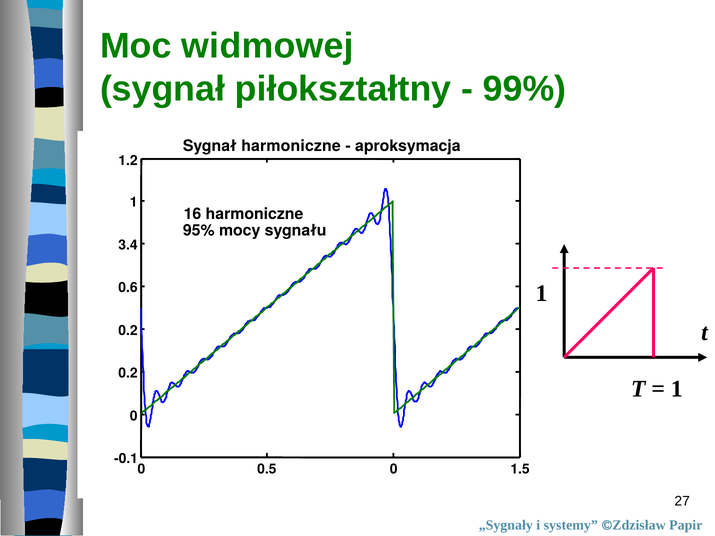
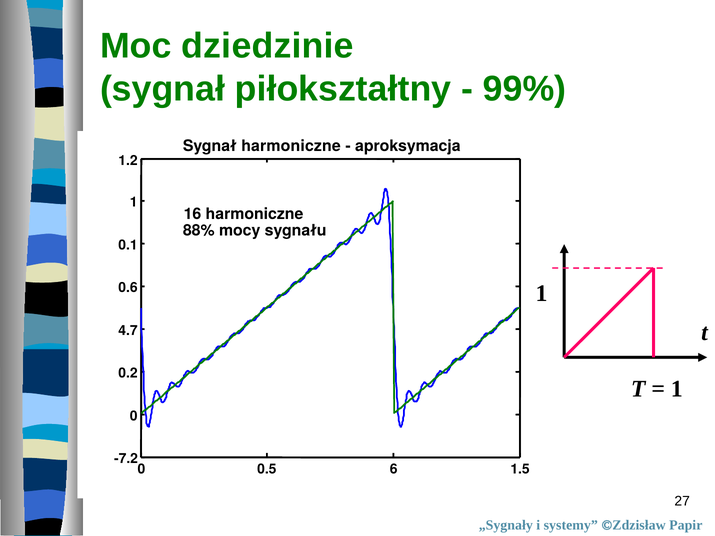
widmowej: widmowej -> dziedzinie
95%: 95% -> 88%
3.4: 3.4 -> 0.1
0.2 at (128, 331): 0.2 -> 4.7
-0.1: -0.1 -> -7.2
0.5 0: 0 -> 6
